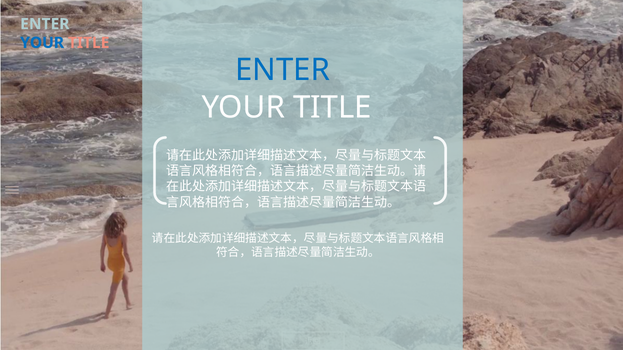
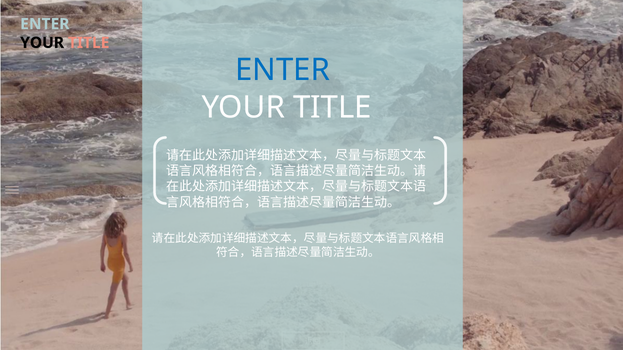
YOUR at (42, 43) colour: blue -> black
